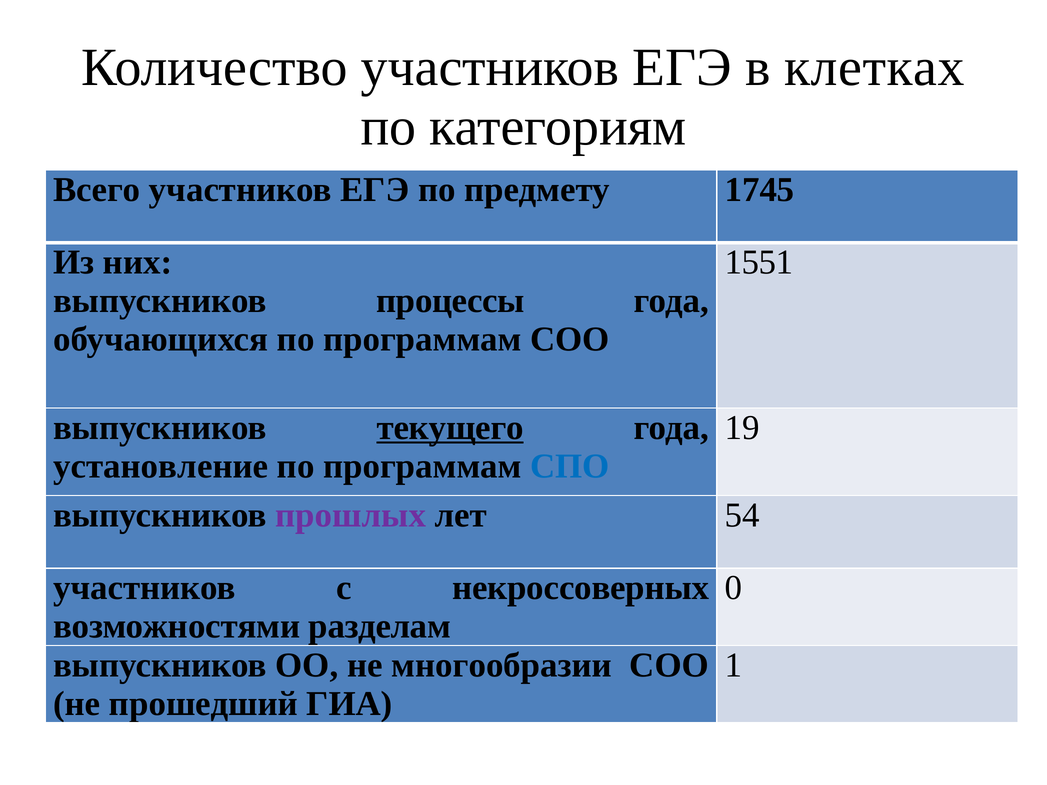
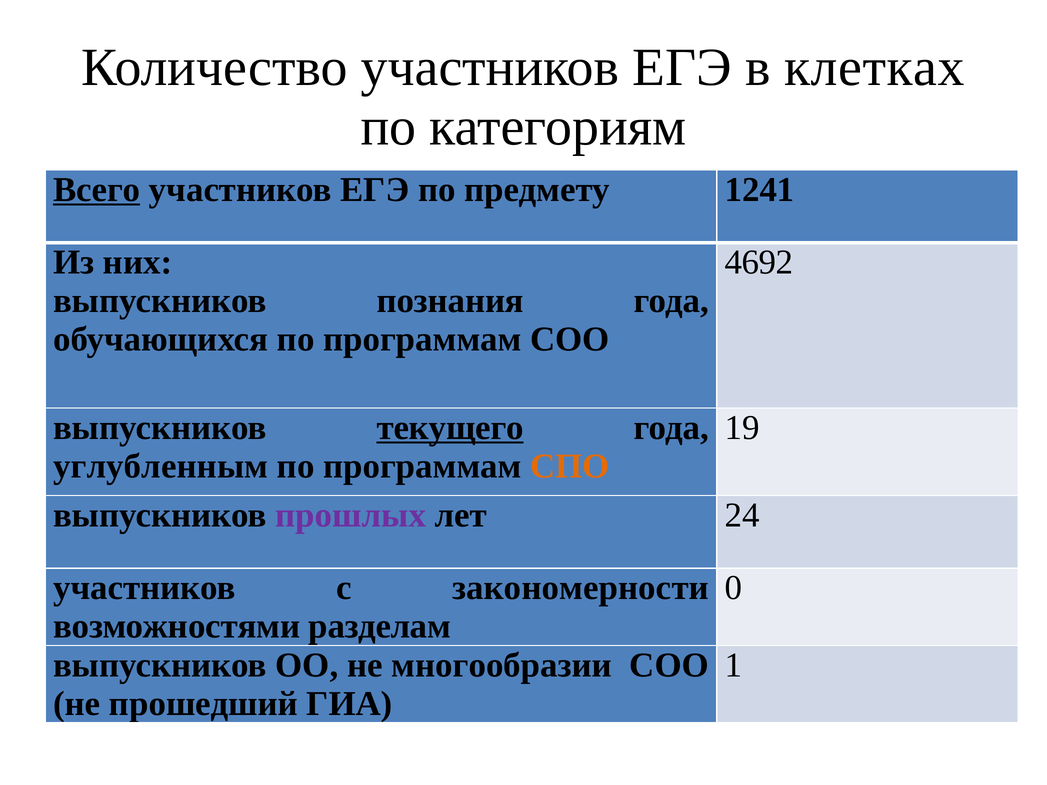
Всего underline: none -> present
1745: 1745 -> 1241
1551: 1551 -> 4692
процессы: процессы -> познания
установление: установление -> углубленным
СПО colour: blue -> orange
54: 54 -> 24
некроссоверных: некроссоверных -> закономерности
